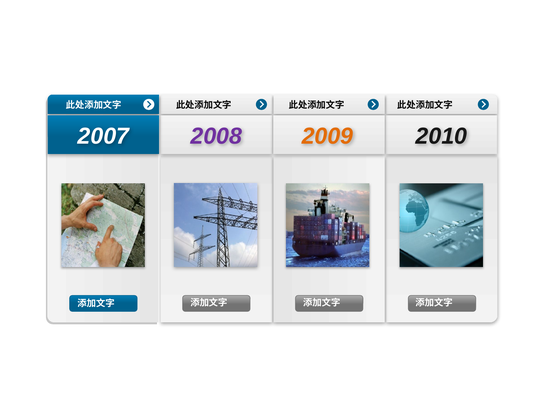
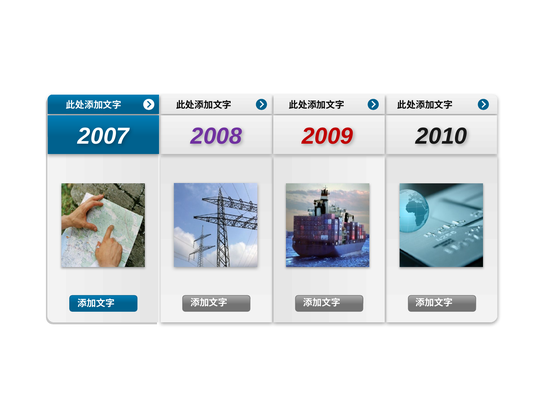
2009 colour: orange -> red
